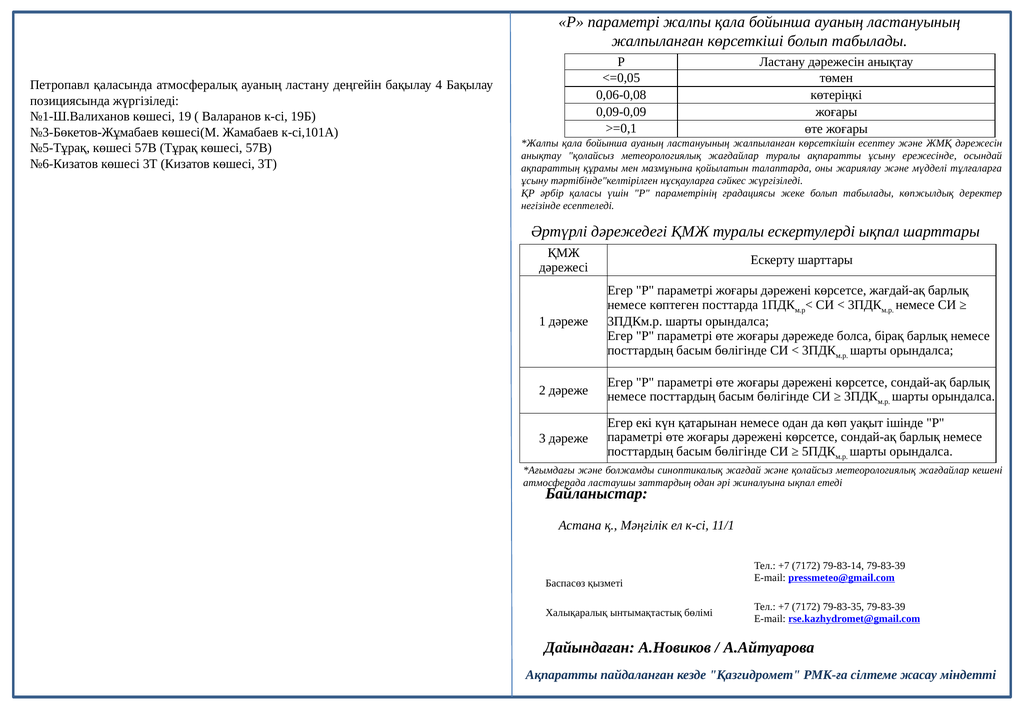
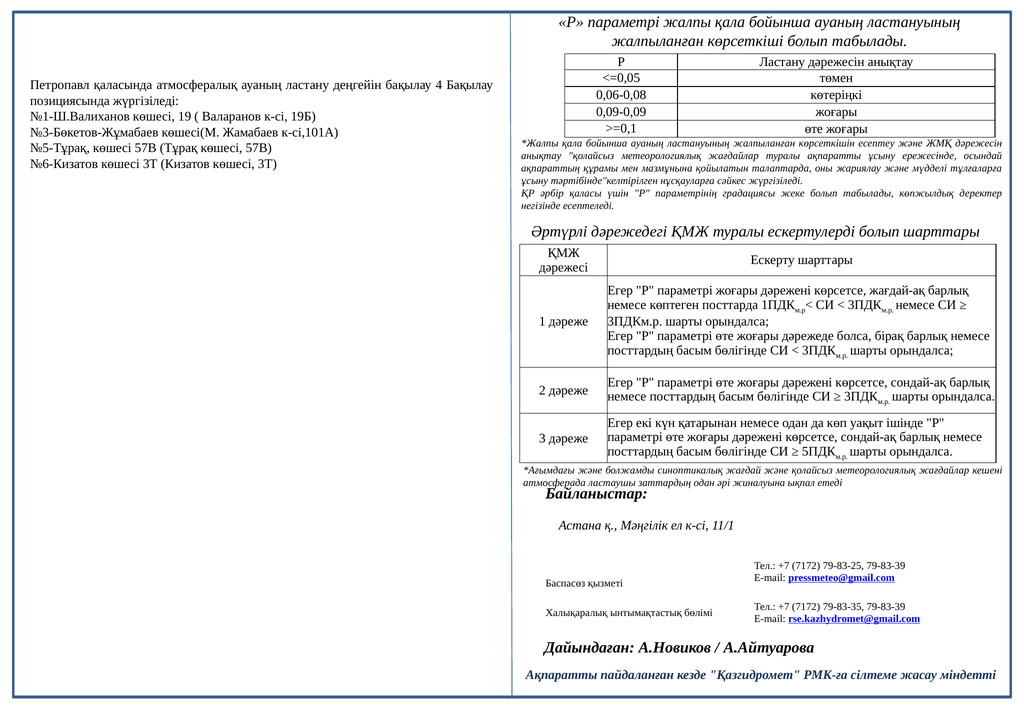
ескертулерді ықпал: ықпал -> болып
79-83-14: 79-83-14 -> 79-83-25
